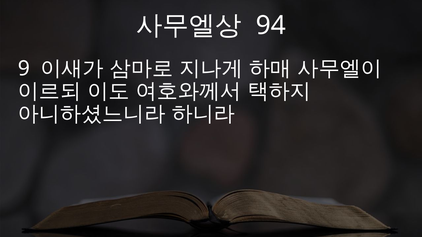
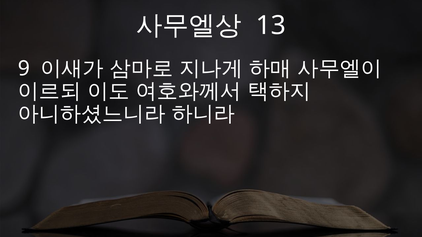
94: 94 -> 13
